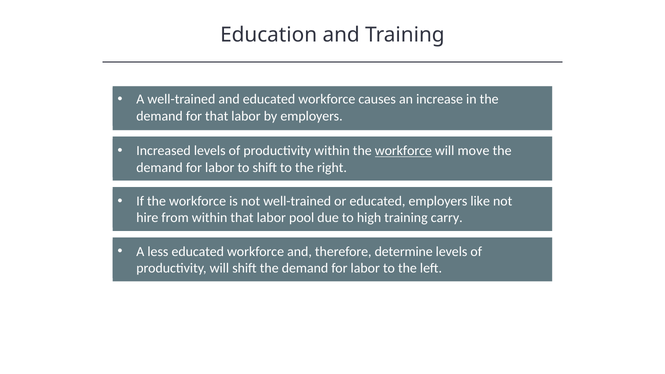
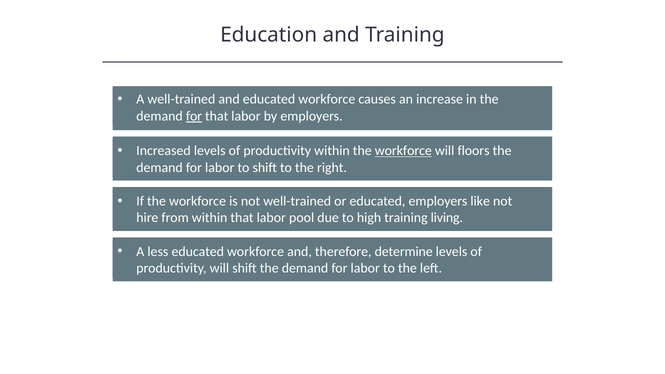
for at (194, 116) underline: none -> present
move: move -> floors
carry: carry -> living
